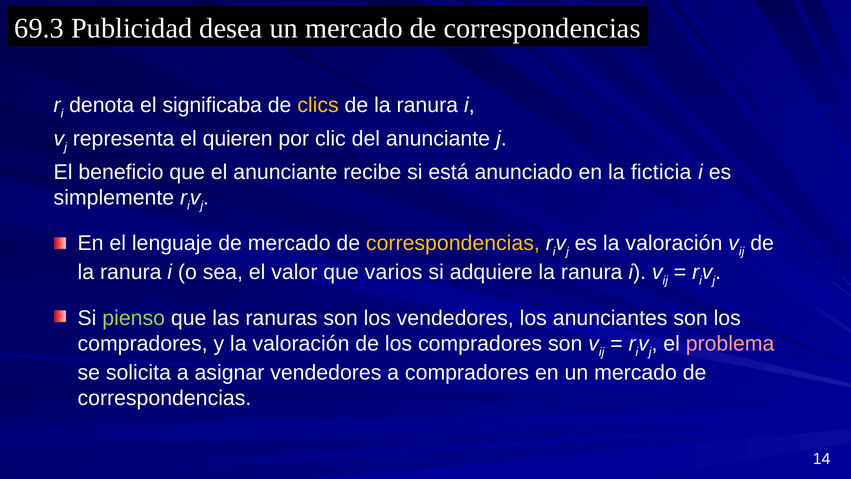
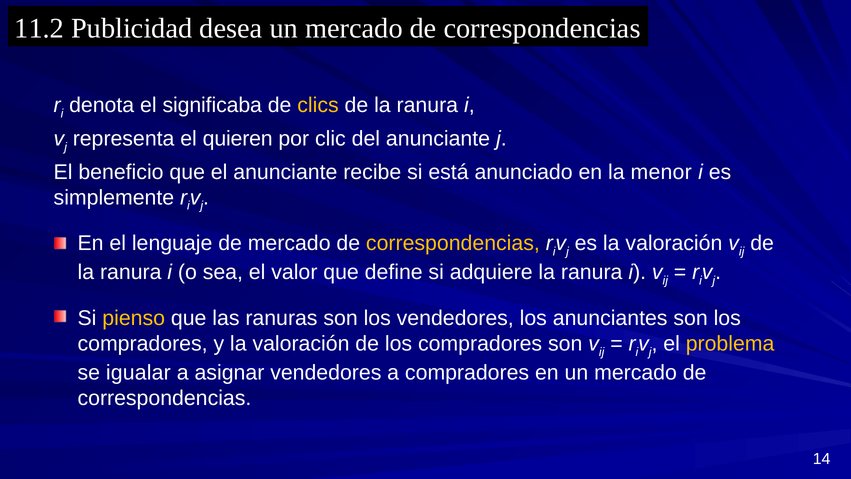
69.3: 69.3 -> 11.2
ficticia: ficticia -> menor
varios: varios -> define
pienso colour: light green -> yellow
problema colour: pink -> yellow
solicita: solicita -> igualar
